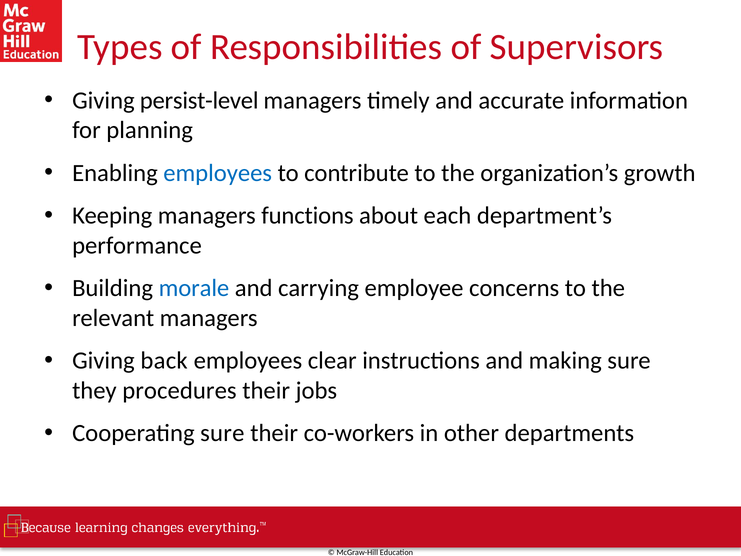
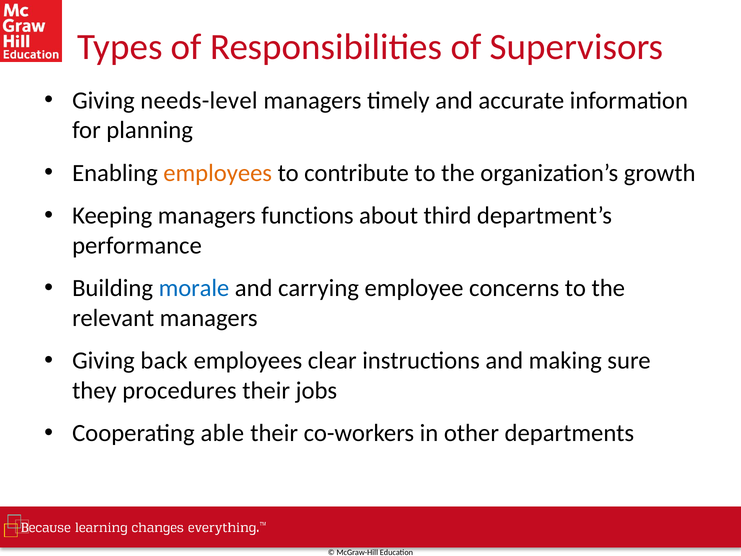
persist-level: persist-level -> needs-level
employees at (218, 173) colour: blue -> orange
each: each -> third
Cooperating sure: sure -> able
